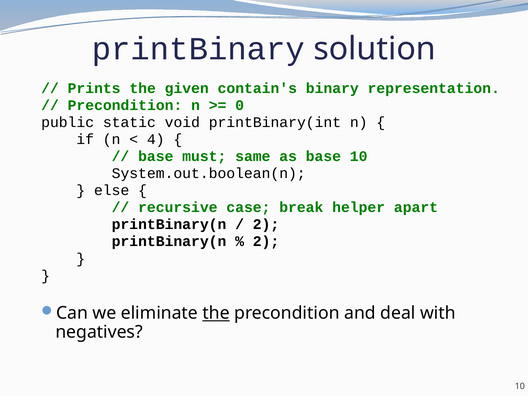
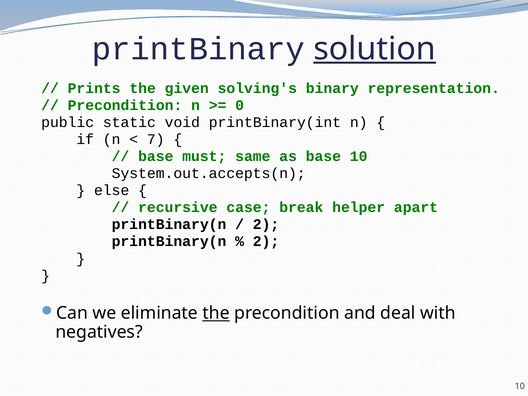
solution underline: none -> present
contain's: contain's -> solving's
4: 4 -> 7
System.out.boolean(n: System.out.boolean(n -> System.out.accepts(n
